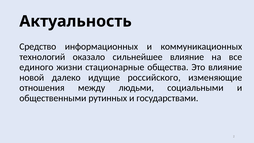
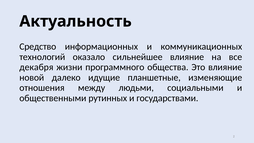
единого: единого -> декабря
стационарные: стационарные -> программного
российского: российского -> планшетные
